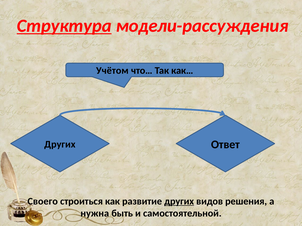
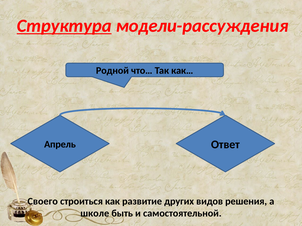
Учётом: Учётом -> Родной
Других at (60, 145): Других -> Апрель
других at (179, 202) underline: present -> none
нужна: нужна -> школе
